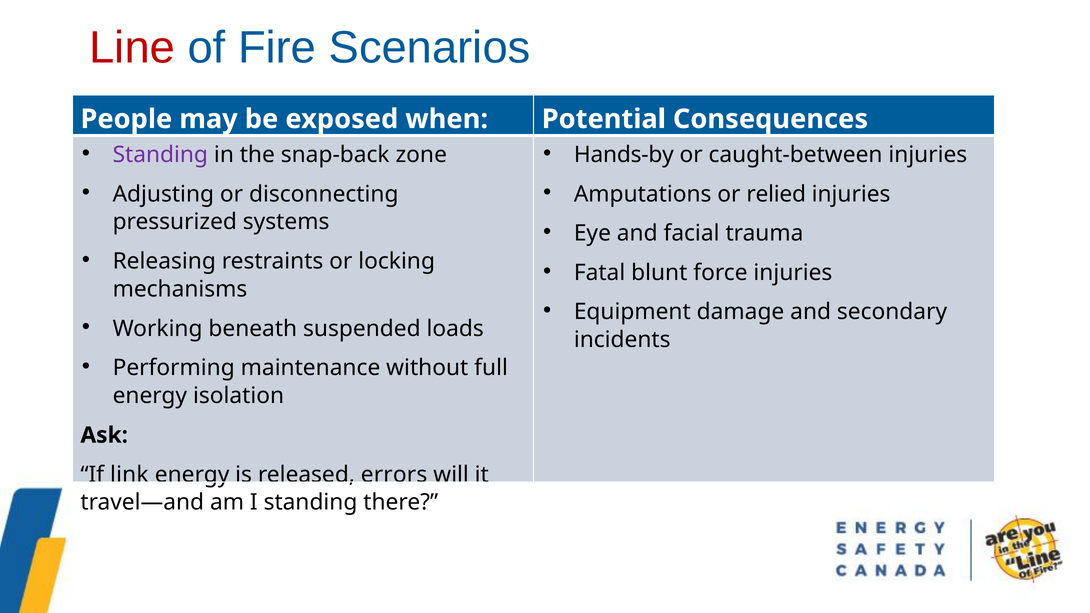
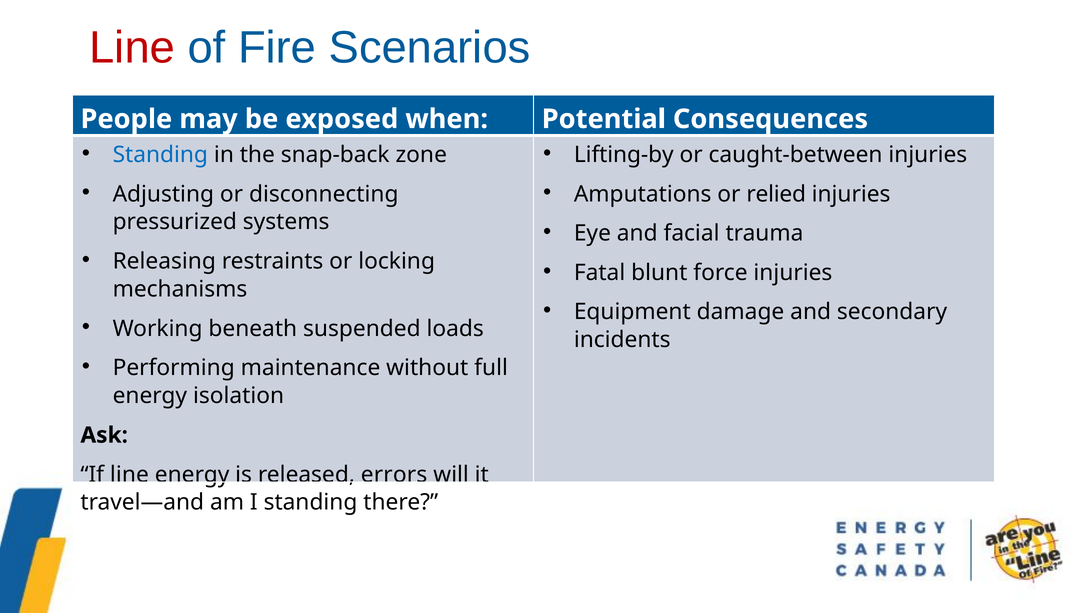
Standing at (160, 155) colour: purple -> blue
Hands-by: Hands-by -> Lifting-by
If link: link -> line
